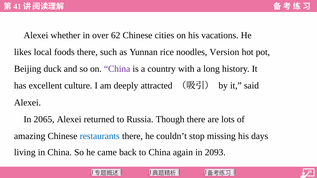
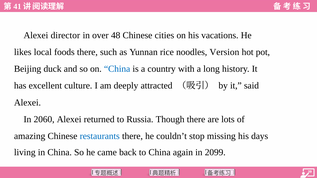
whether: whether -> director
62: 62 -> 48
China at (117, 69) colour: purple -> blue
2065: 2065 -> 2060
2093: 2093 -> 2099
